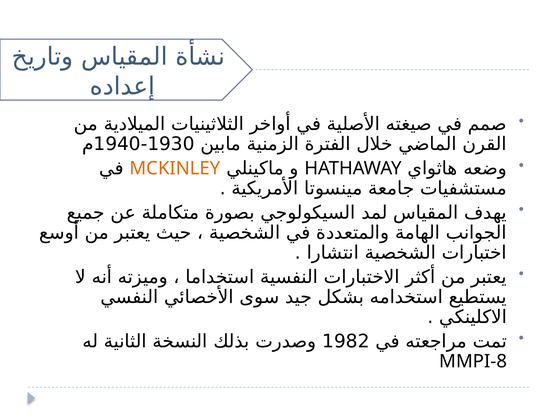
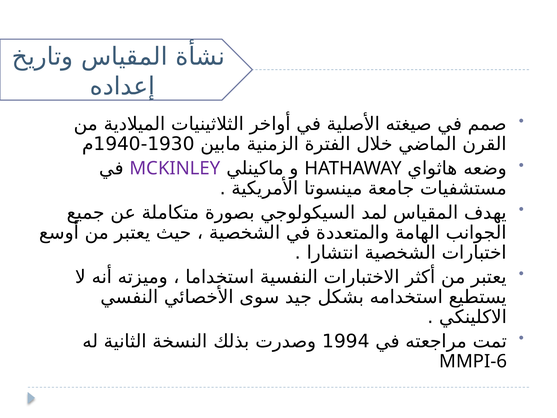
MCKINLEY colour: orange -> purple
1982: 1982 -> 1994
MMPI-8: MMPI-8 -> MMPI-6
